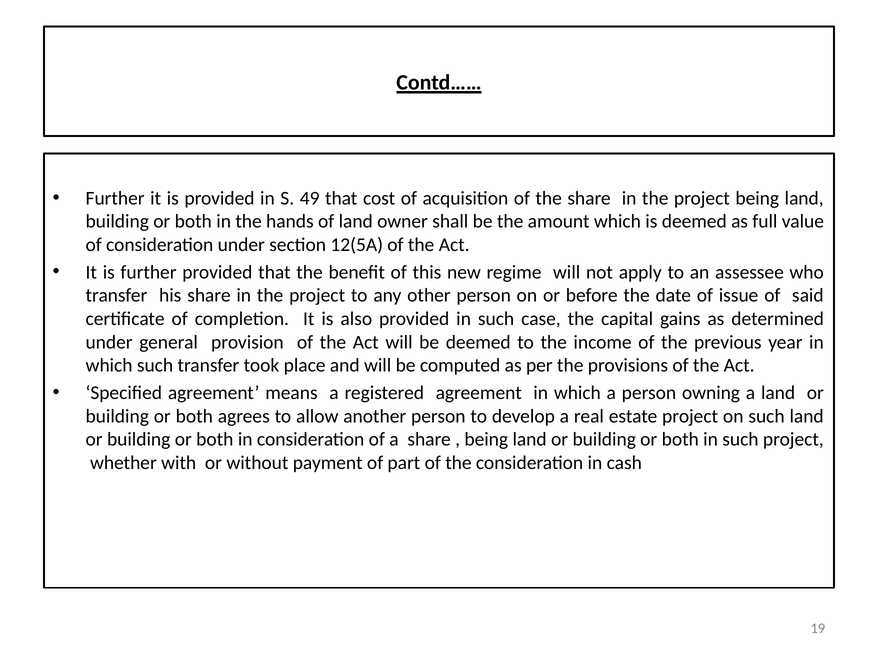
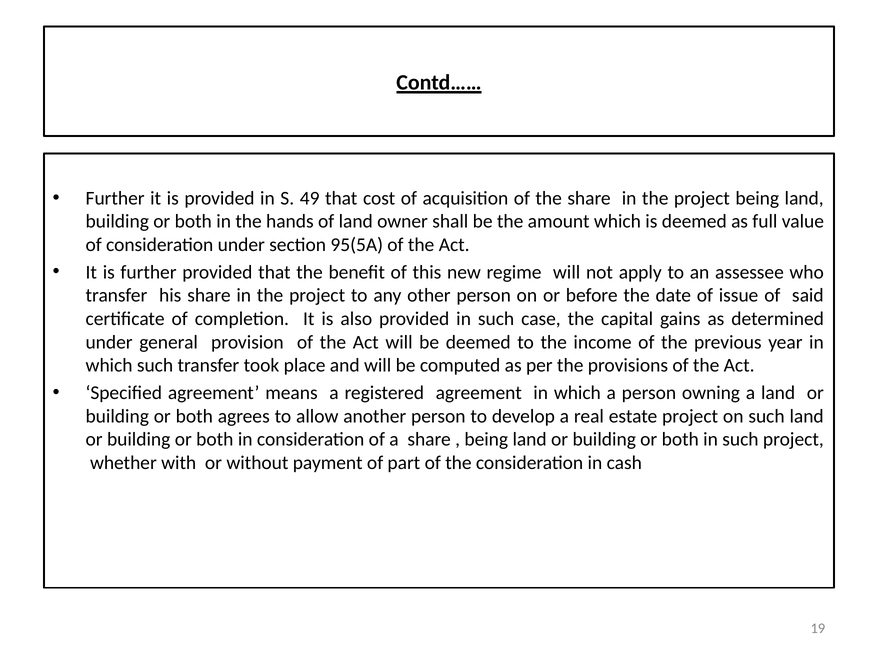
12(5A: 12(5A -> 95(5A
